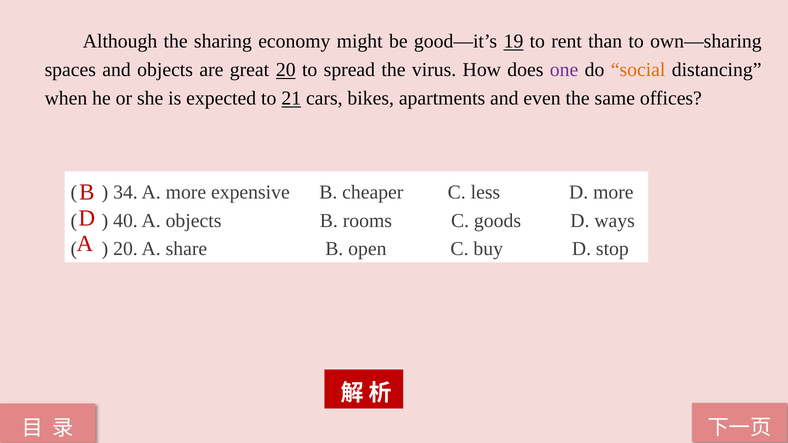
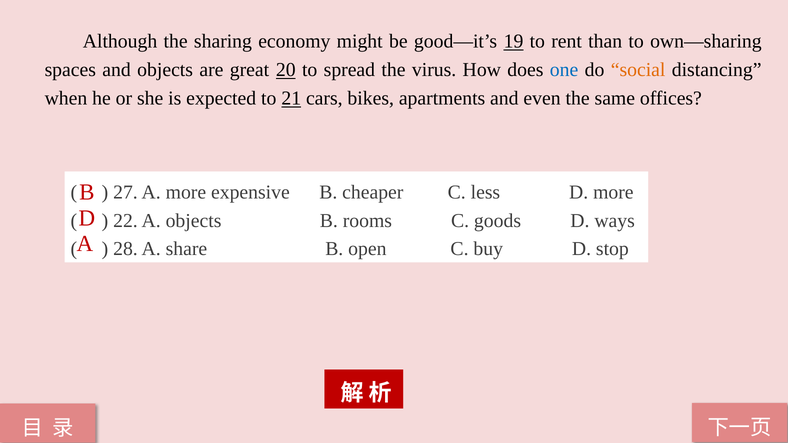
one colour: purple -> blue
34: 34 -> 27
40: 40 -> 22
20 at (125, 249): 20 -> 28
